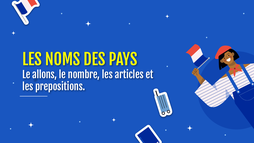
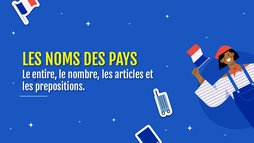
allons: allons -> entire
